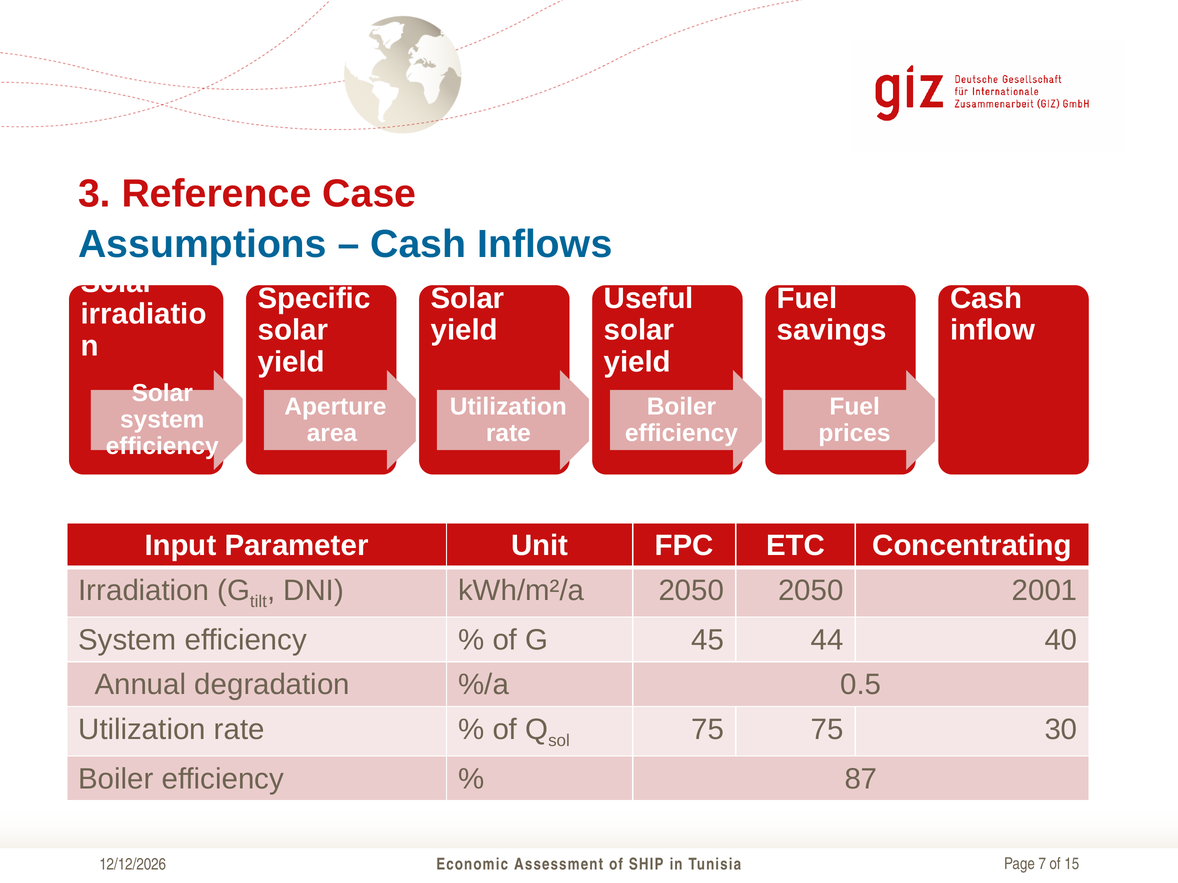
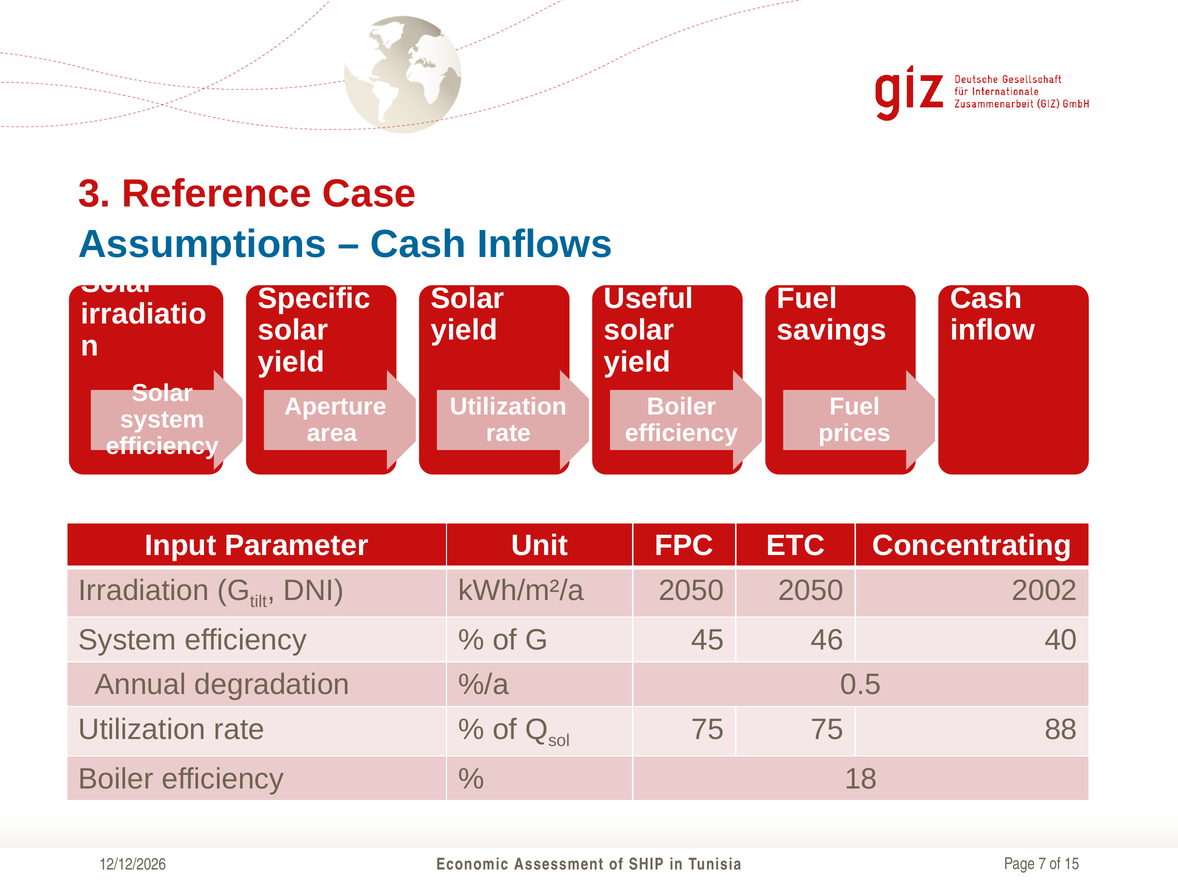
2001: 2001 -> 2002
44: 44 -> 46
30: 30 -> 88
87: 87 -> 18
